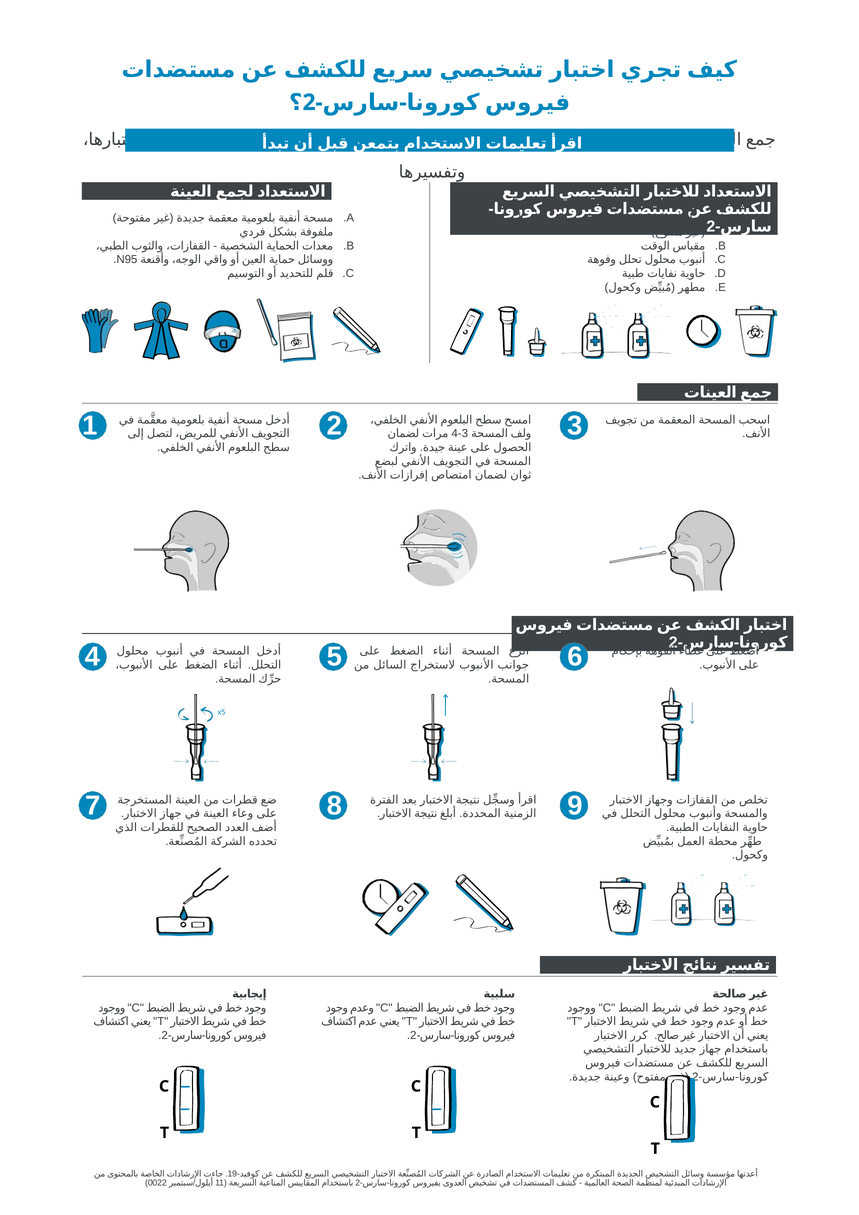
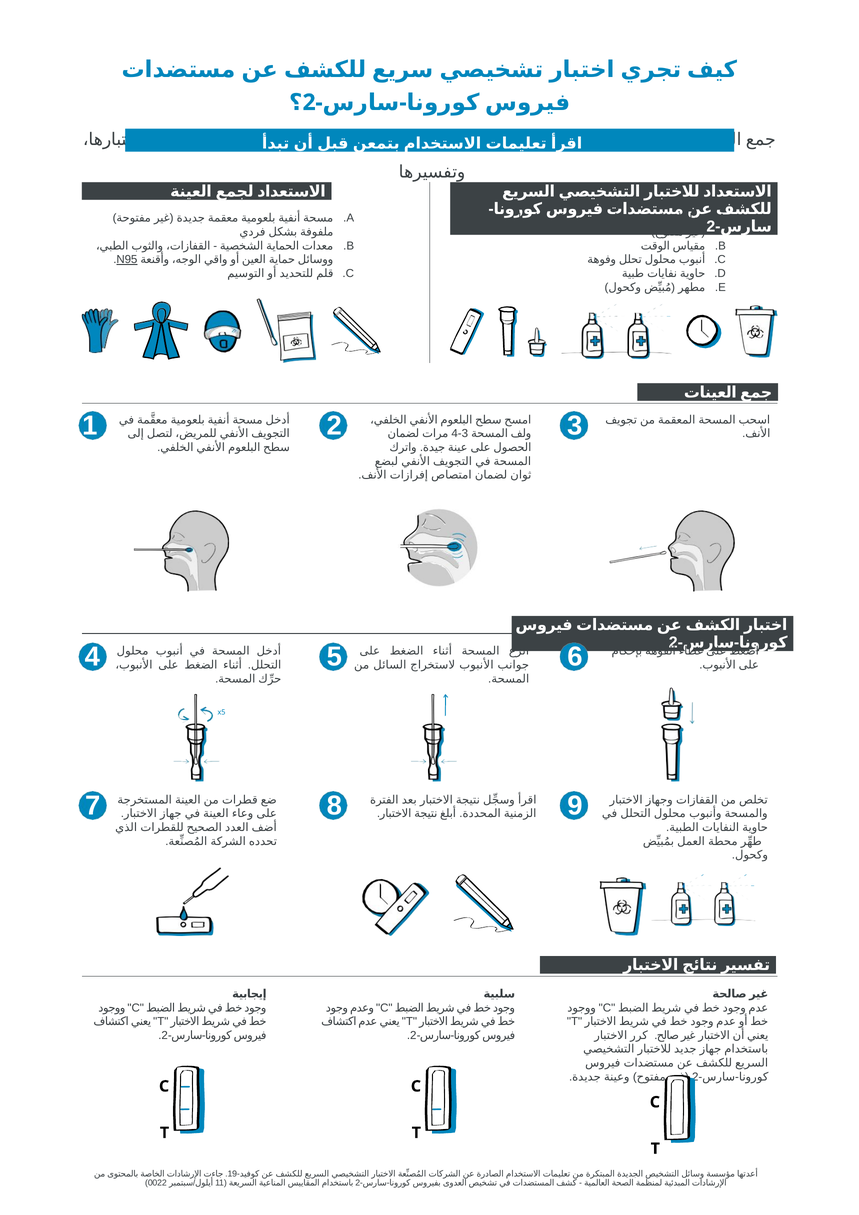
N95 underline: none -> present
